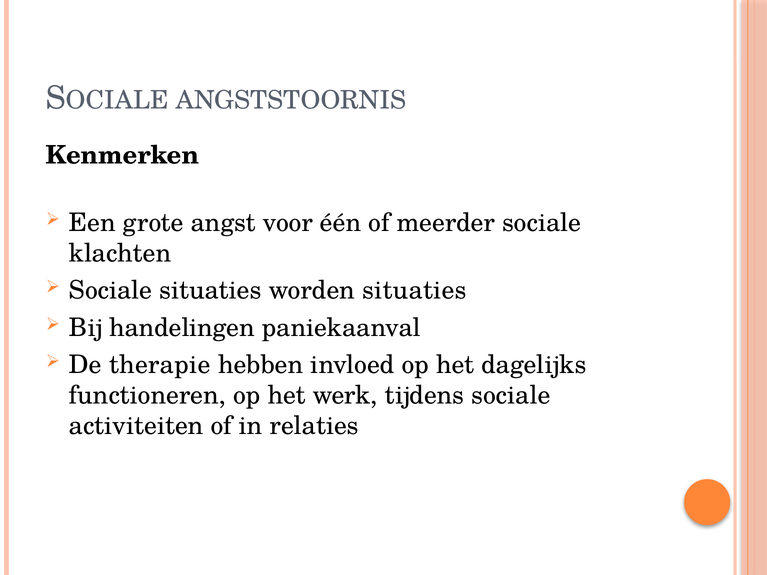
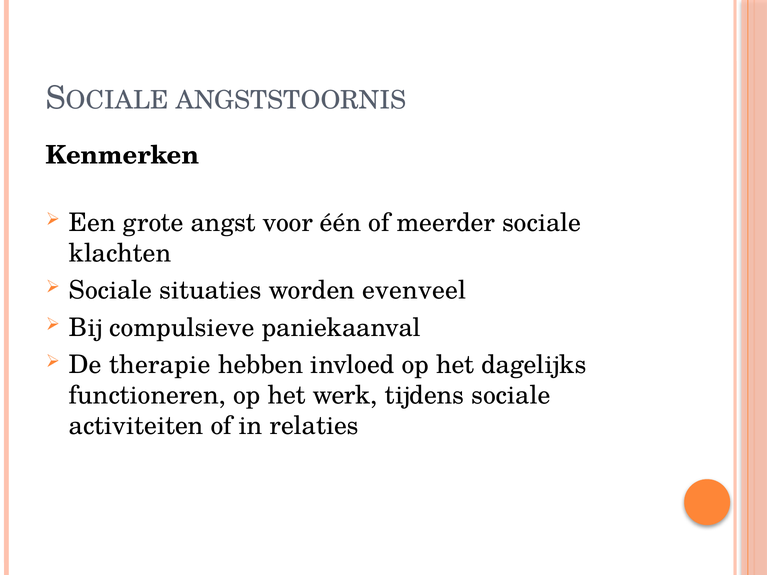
worden situaties: situaties -> evenveel
handelingen: handelingen -> compulsieve
